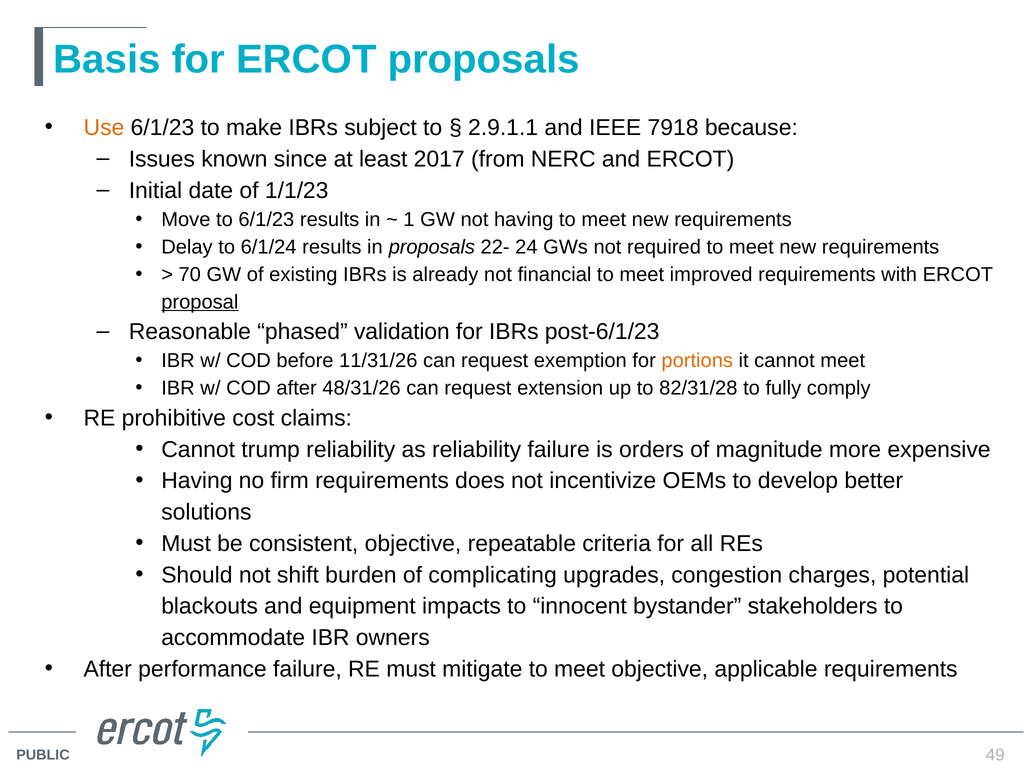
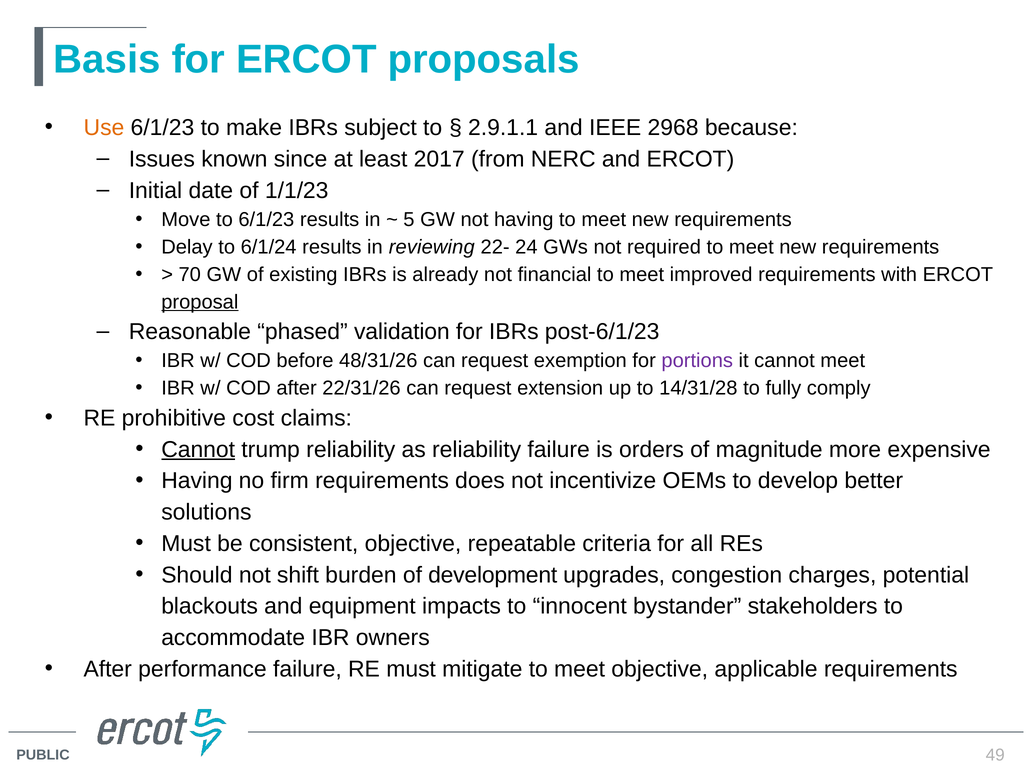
7918: 7918 -> 2968
1: 1 -> 5
in proposals: proposals -> reviewing
11/31/26: 11/31/26 -> 48/31/26
portions colour: orange -> purple
48/31/26: 48/31/26 -> 22/31/26
82/31/28: 82/31/28 -> 14/31/28
Cannot at (198, 450) underline: none -> present
complicating: complicating -> development
